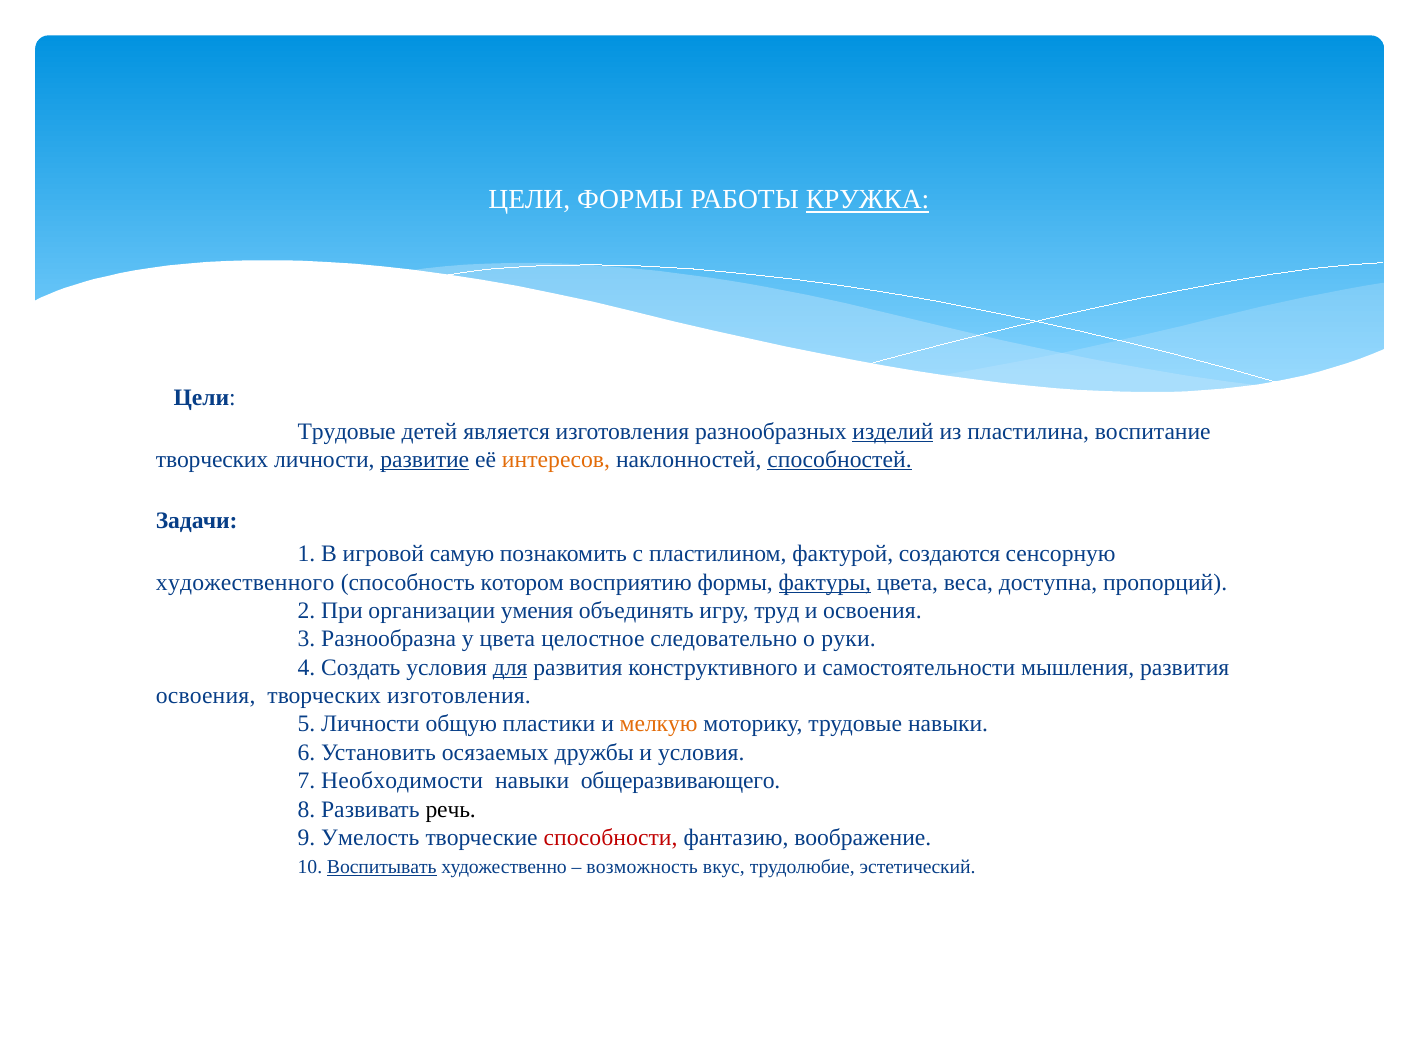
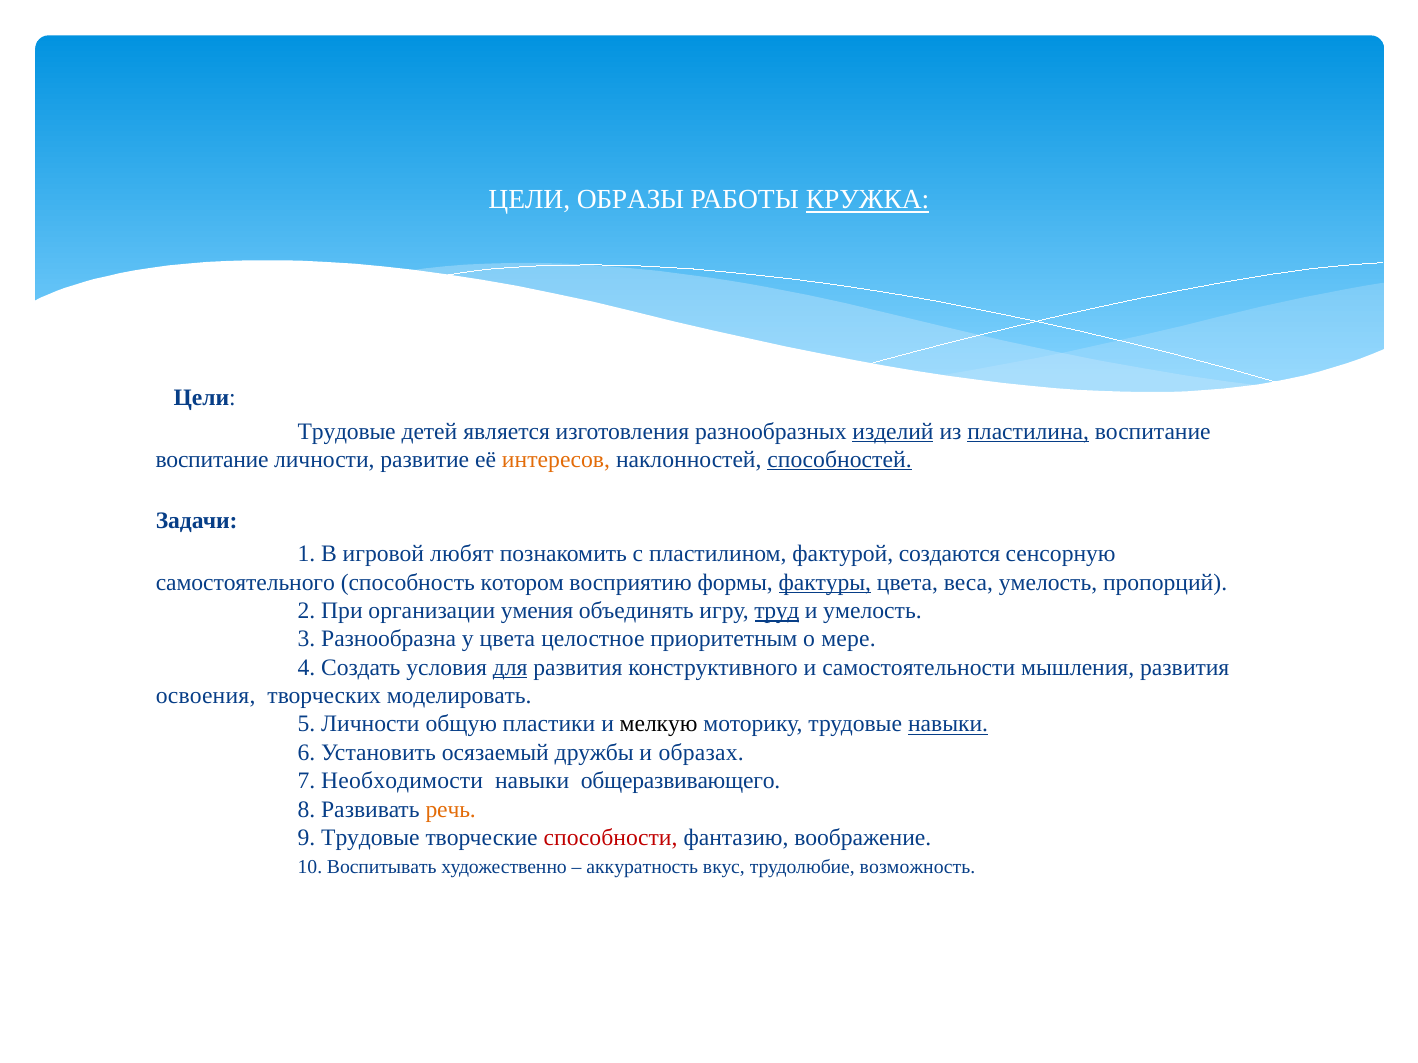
ЦЕЛИ ФОРМЫ: ФОРМЫ -> ОБРАЗЫ
пластилина underline: none -> present
творческих at (212, 460): творческих -> воспитание
развитие underline: present -> none
самую: самую -> любят
художественного: художественного -> самостоятельного
веса доступна: доступна -> умелость
труд underline: none -> present
и освоения: освоения -> умелость
следовательно: следовательно -> приоритетным
руки: руки -> мере
творческих изготовления: изготовления -> моделировать
мелкую colour: orange -> black
навыки at (948, 725) underline: none -> present
осязаемых: осязаемых -> осязаемый
и условия: условия -> образах
речь colour: black -> orange
9 Умелость: Умелость -> Трудовые
Воспитывать underline: present -> none
возможность: возможность -> аккуратность
эстетический: эстетический -> возможность
